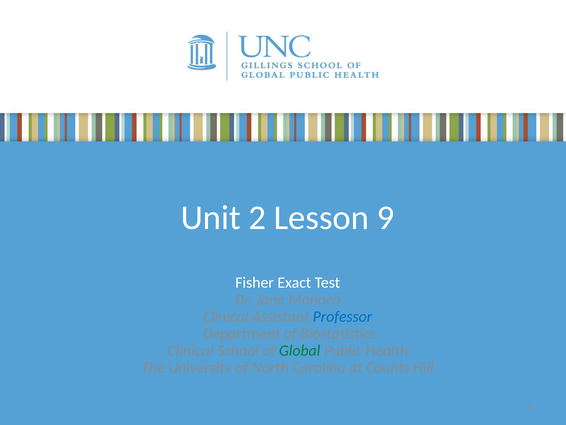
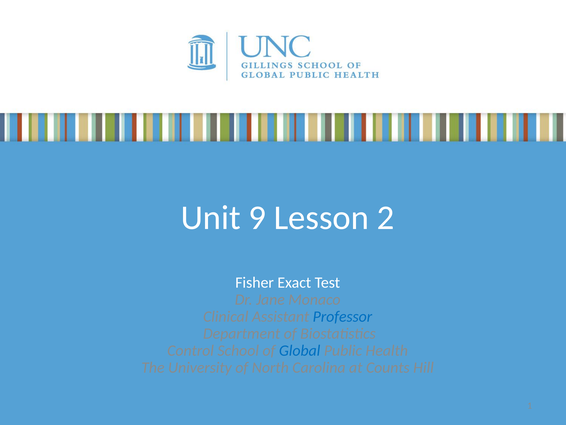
2: 2 -> 9
9: 9 -> 2
Clinical at (190, 350): Clinical -> Control
Global colour: green -> blue
